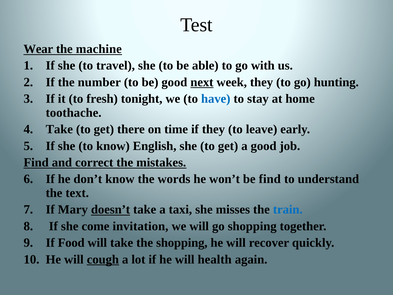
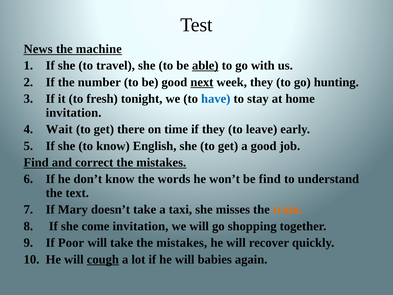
Wear: Wear -> News
able underline: none -> present
toothache at (74, 113): toothache -> invitation
Take at (59, 129): Take -> Wait
doesn’t underline: present -> none
train colour: blue -> orange
Food: Food -> Poor
take the shopping: shopping -> mistakes
health: health -> babies
